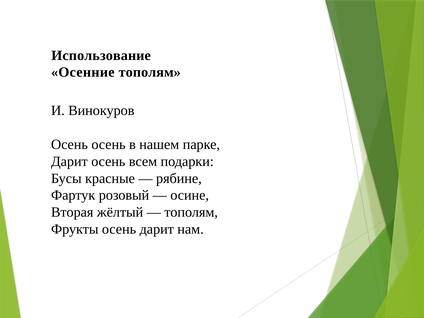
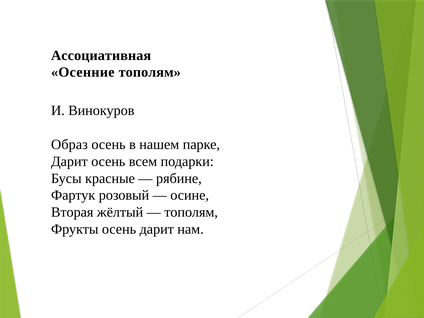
Использование: Использование -> Ассоциативная
Осень at (69, 144): Осень -> Образ
